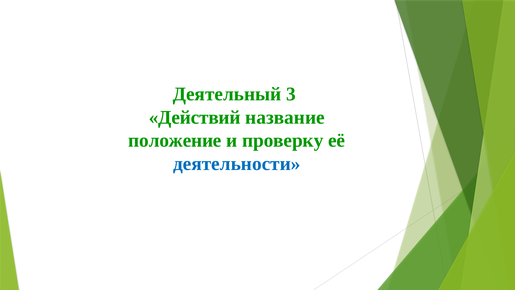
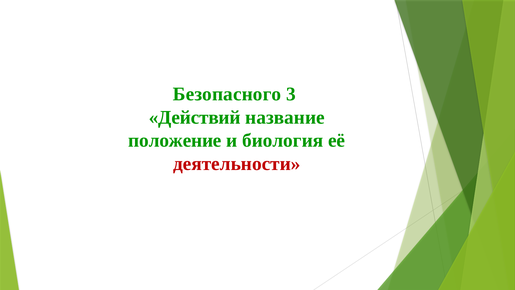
Деятельный: Деятельный -> Безопасного
проверку: проверку -> биология
деятельности colour: blue -> red
